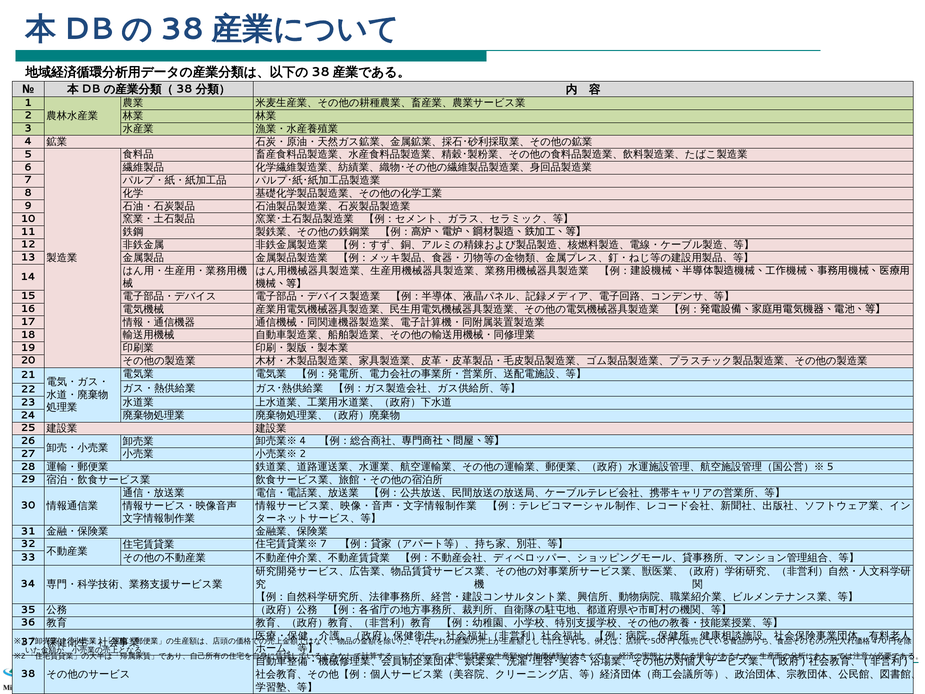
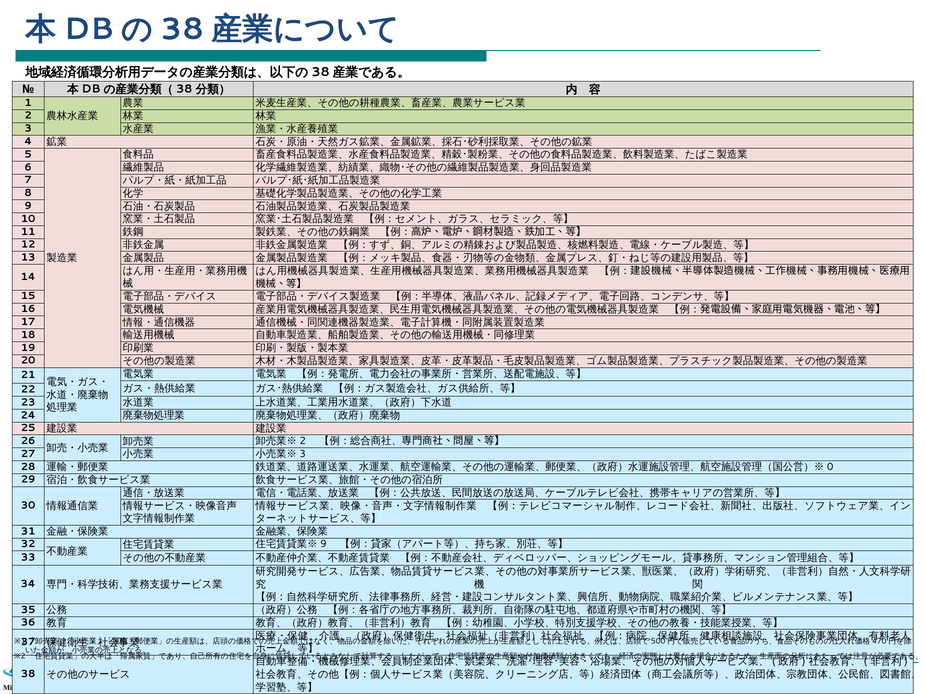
4 at (303, 441): 4 -> 2
2 at (303, 454): 2 -> 3
5 at (830, 467): 5 -> 0
7 at (323, 544): 7 -> 9
